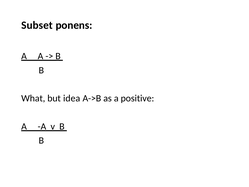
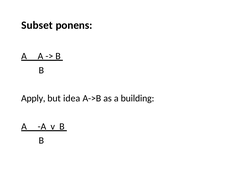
What: What -> Apply
positive: positive -> building
